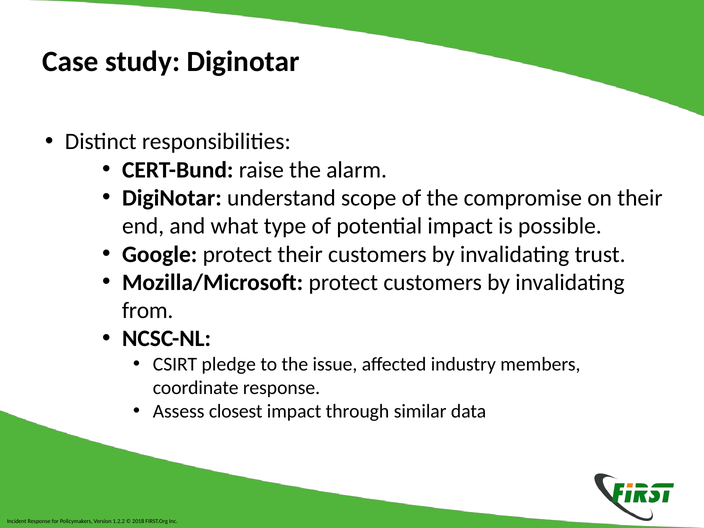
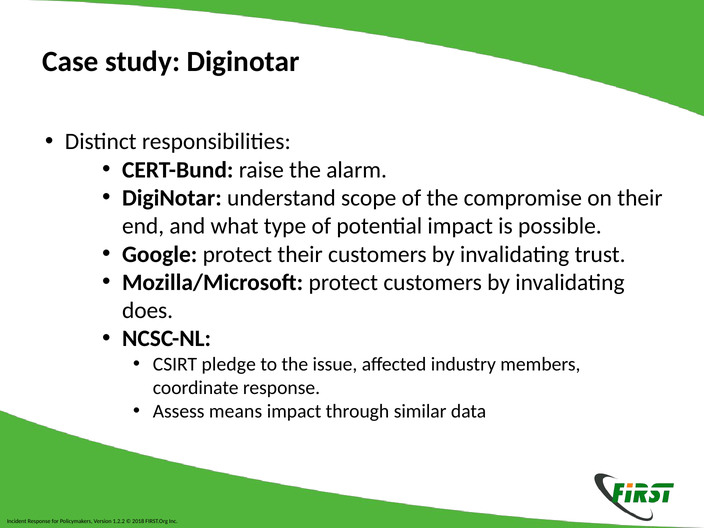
from: from -> does
closest: closest -> means
